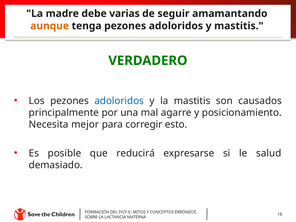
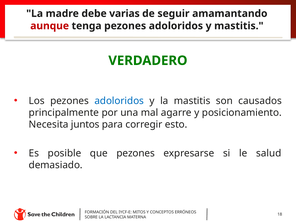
aunque colour: orange -> red
mejor: mejor -> juntos
que reducirá: reducirá -> pezones
